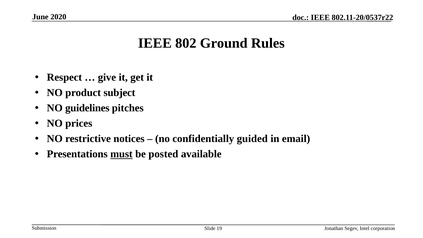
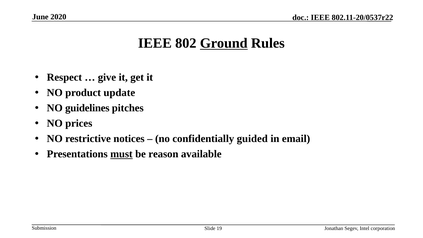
Ground underline: none -> present
subject: subject -> update
posted: posted -> reason
